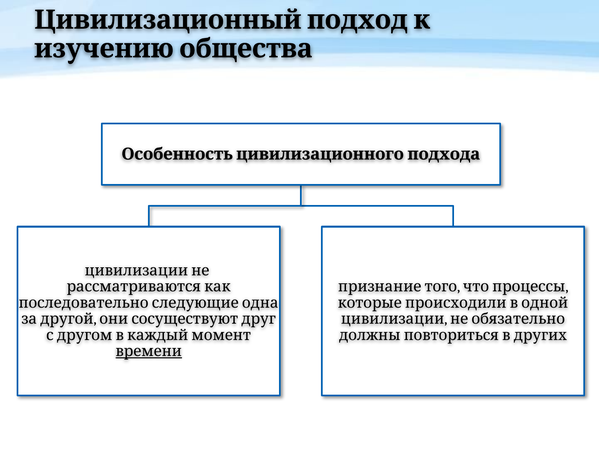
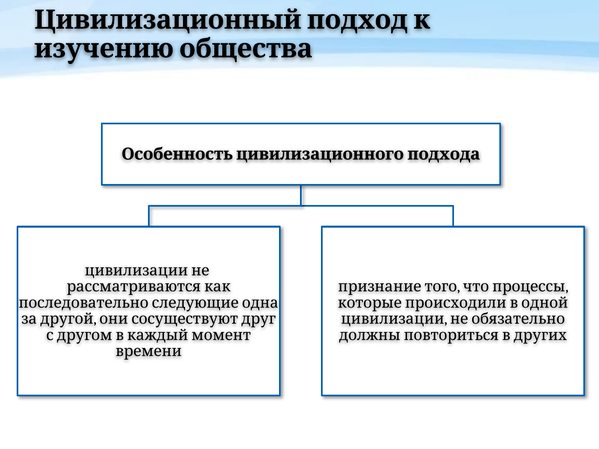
времени underline: present -> none
